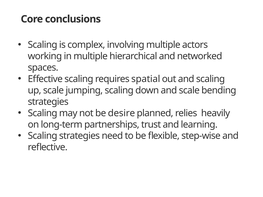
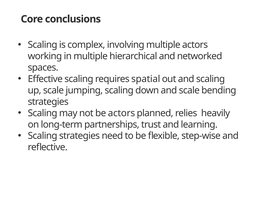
be desire: desire -> actors
